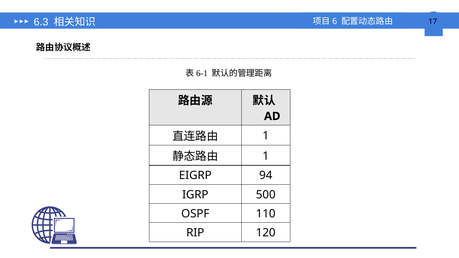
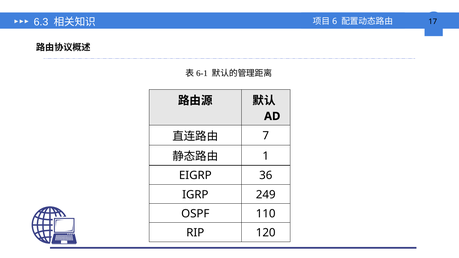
1 at (266, 136): 1 -> 7
94: 94 -> 36
500: 500 -> 249
